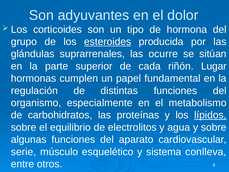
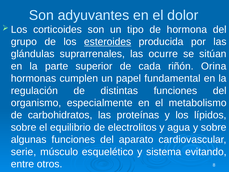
Lugar: Lugar -> Orina
lípidos underline: present -> none
conlleva: conlleva -> evitando
